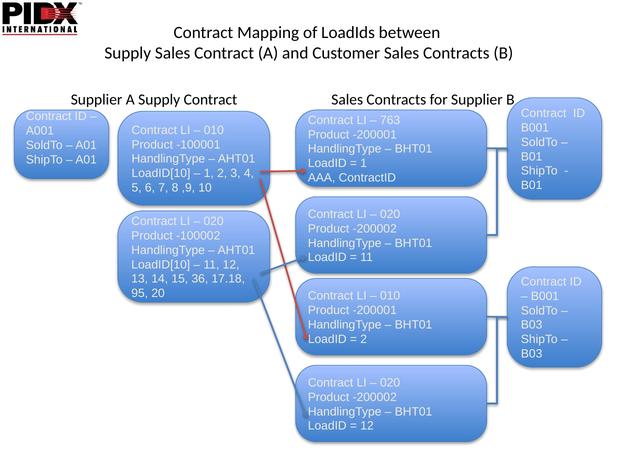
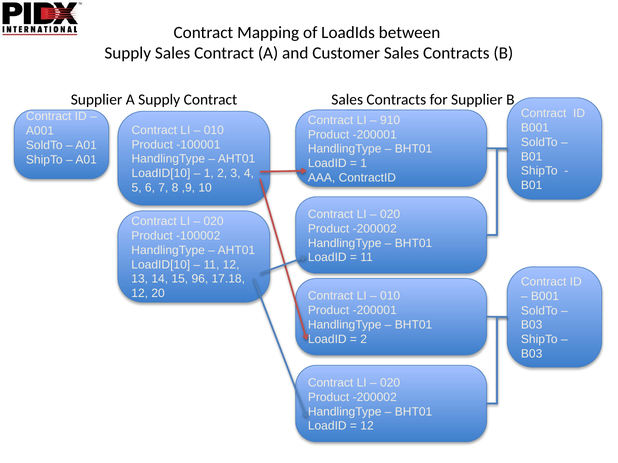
763: 763 -> 910
36: 36 -> 96
95 at (140, 294): 95 -> 12
